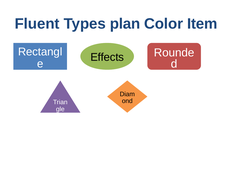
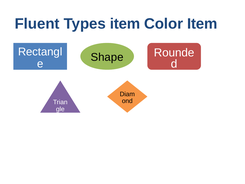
Types plan: plan -> item
Effects: Effects -> Shape
